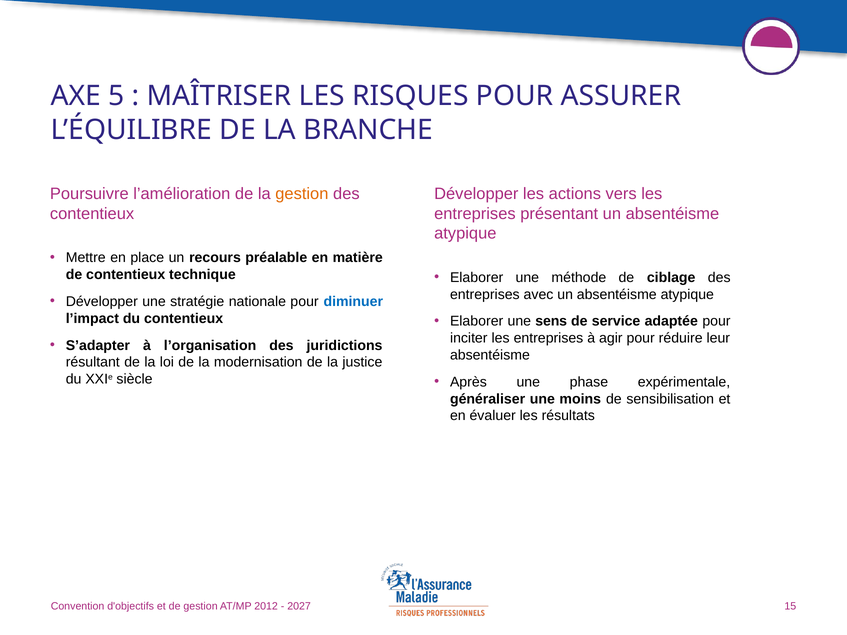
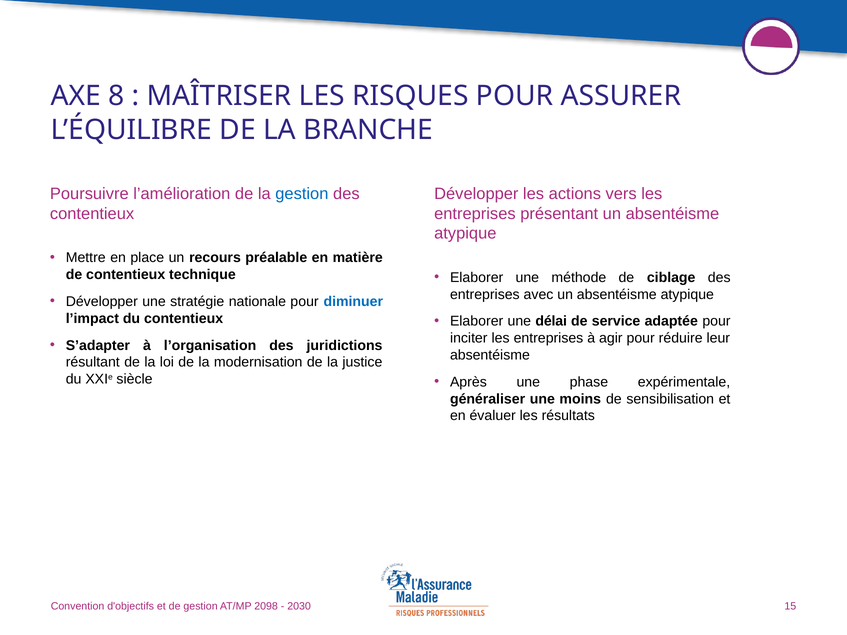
5: 5 -> 8
gestion at (302, 194) colour: orange -> blue
sens: sens -> délai
2012: 2012 -> 2098
2027: 2027 -> 2030
